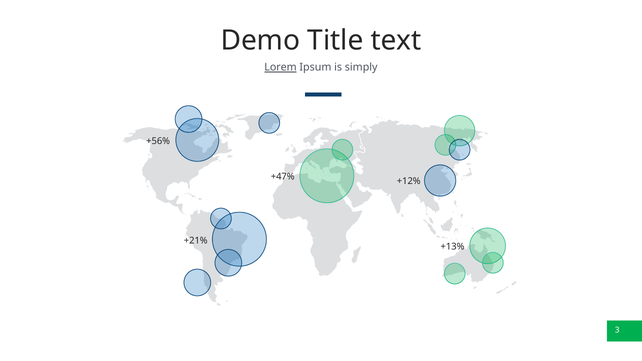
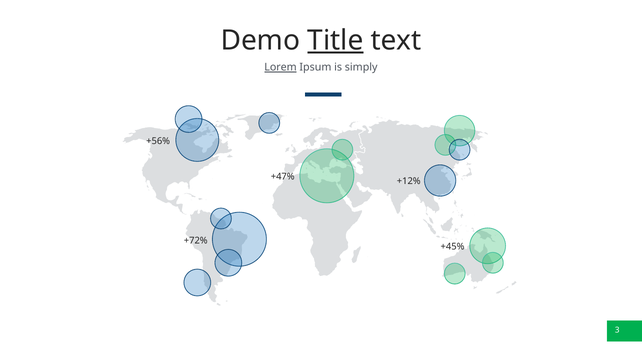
Title underline: none -> present
+21%: +21% -> +72%
+13%: +13% -> +45%
